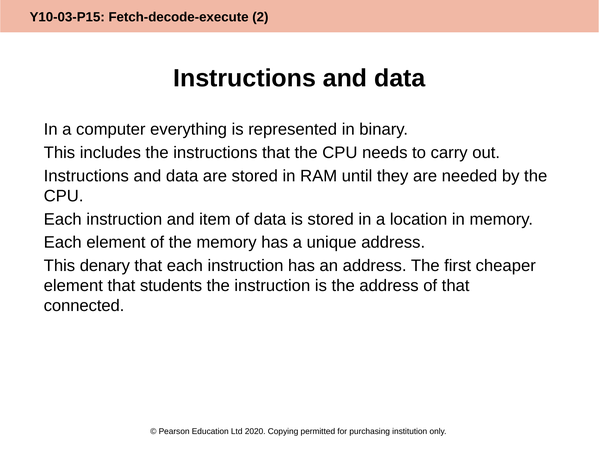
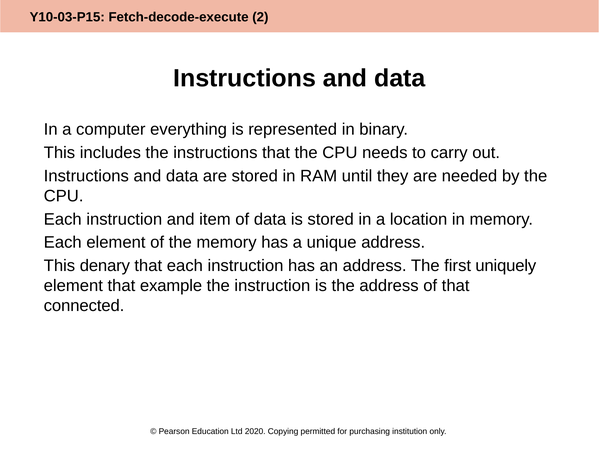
cheaper: cheaper -> uniquely
students: students -> example
